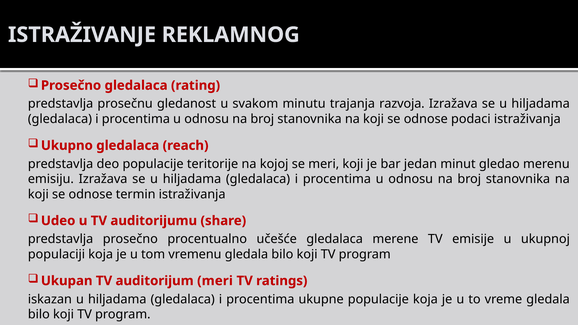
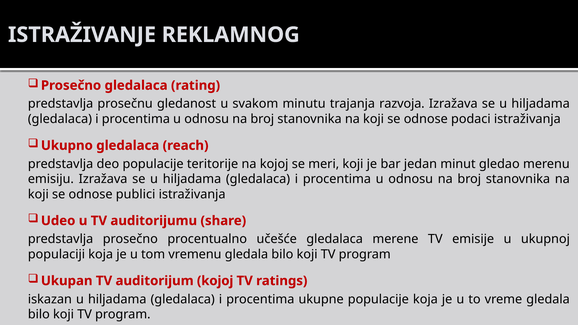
termin: termin -> publici
auditorijum meri: meri -> kojoj
